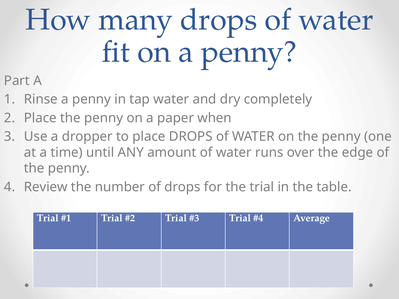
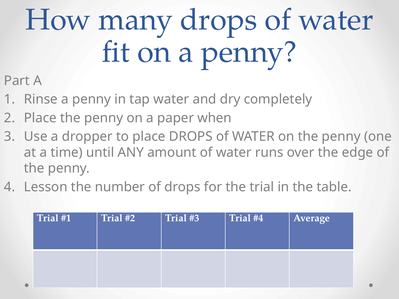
Review: Review -> Lesson
